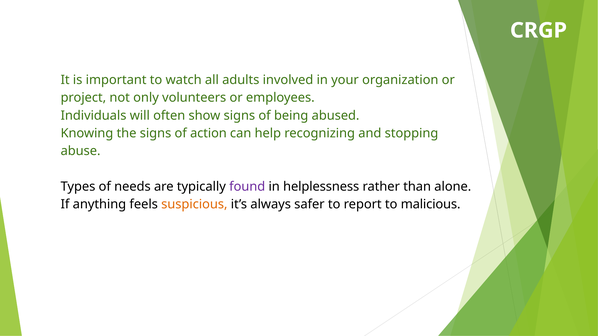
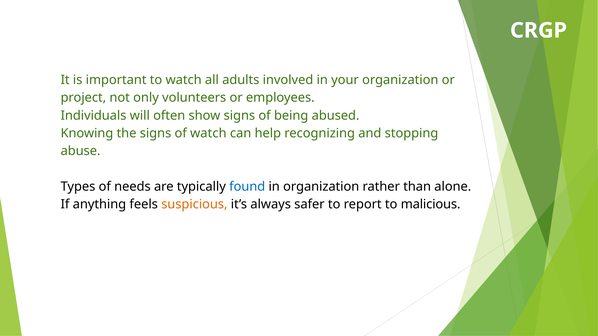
of action: action -> watch
found colour: purple -> blue
in helplessness: helplessness -> organization
